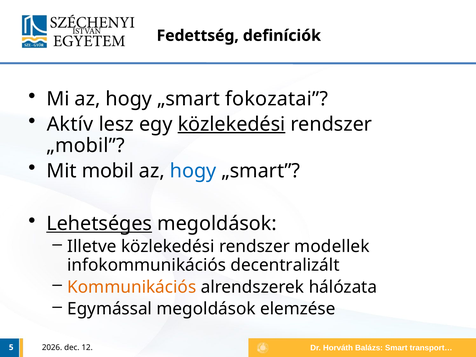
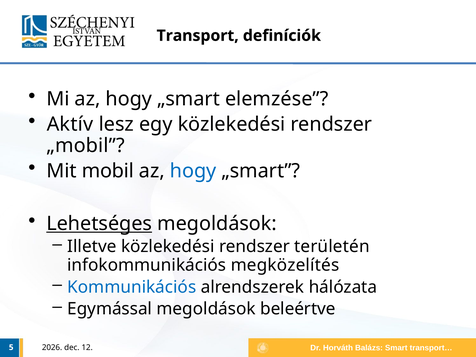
Fedettség: Fedettség -> Transport
fokozatai: fokozatai -> elemzése
közlekedési at (232, 124) underline: present -> none
modellek: modellek -> területén
decentralizált: decentralizált -> megközelítés
Kommunikációs colour: orange -> blue
elemzése: elemzése -> beleértve
